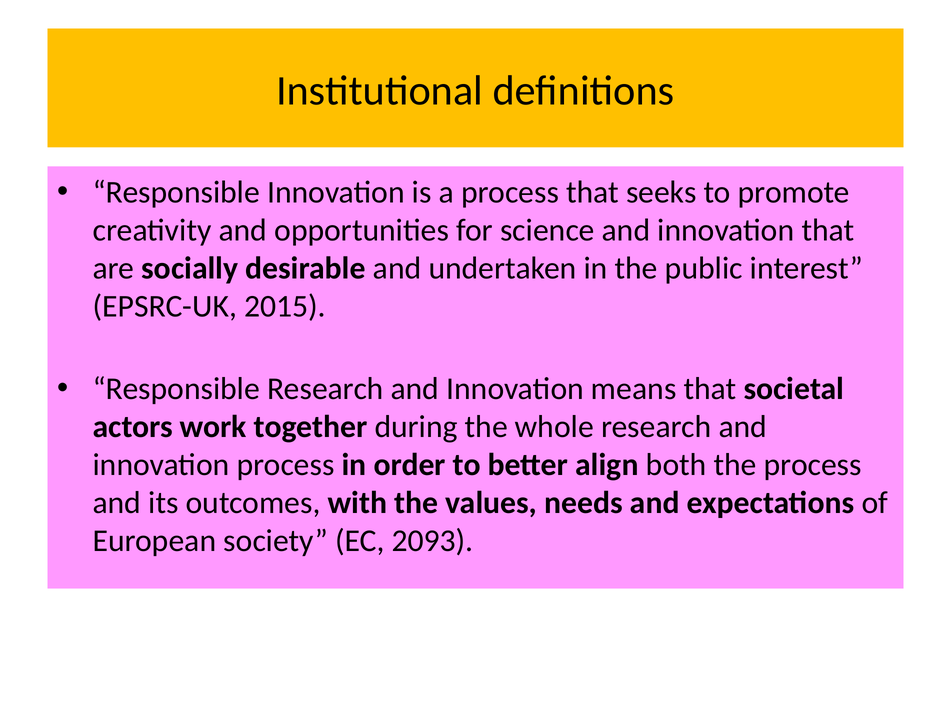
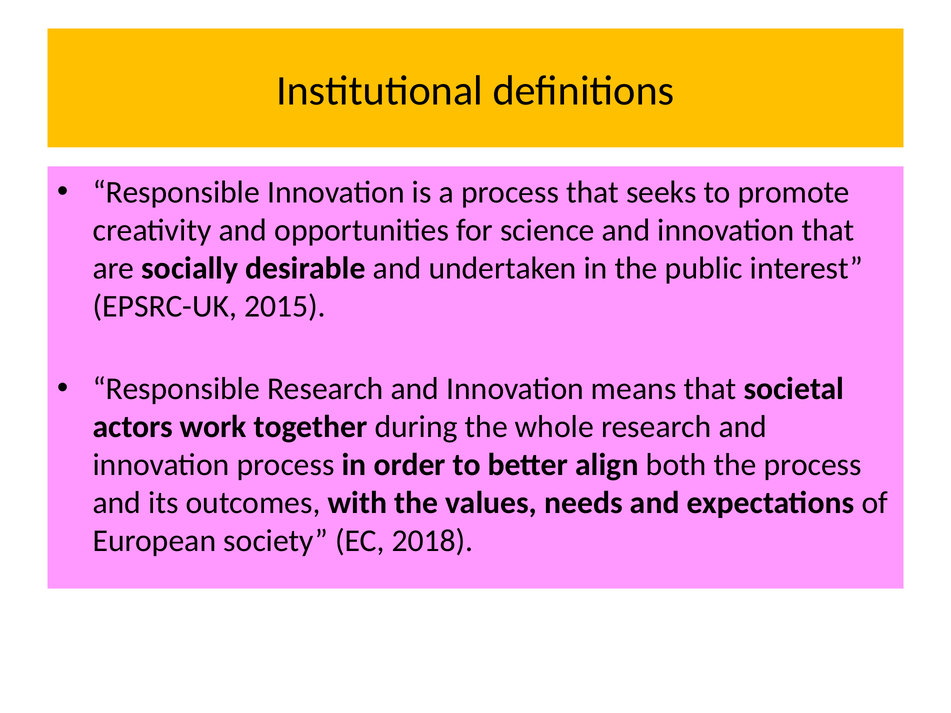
2093: 2093 -> 2018
